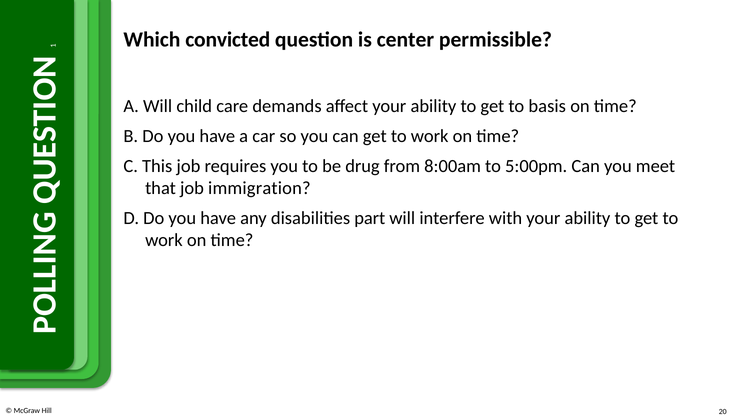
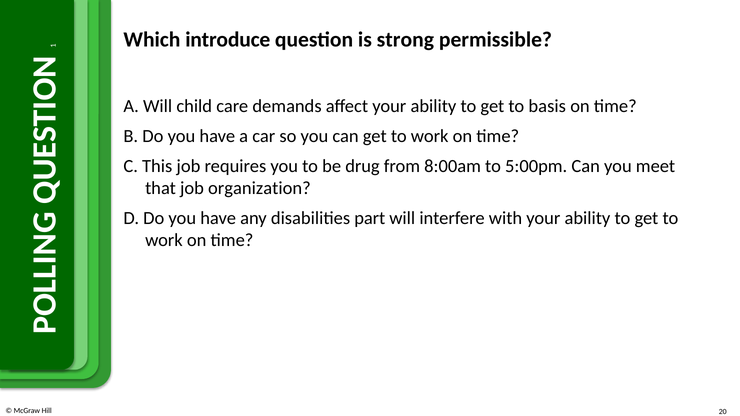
convicted: convicted -> introduce
center: center -> strong
immigration: immigration -> organization
